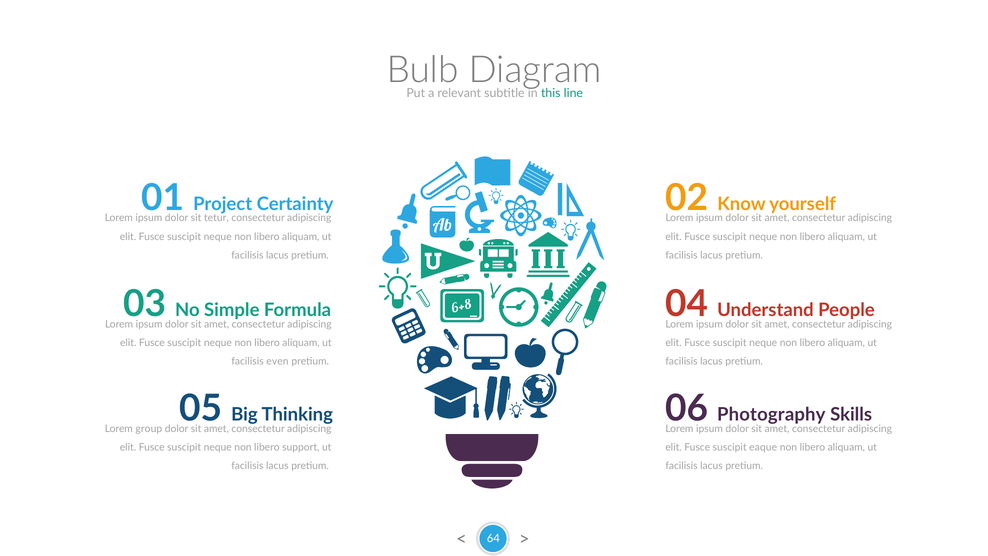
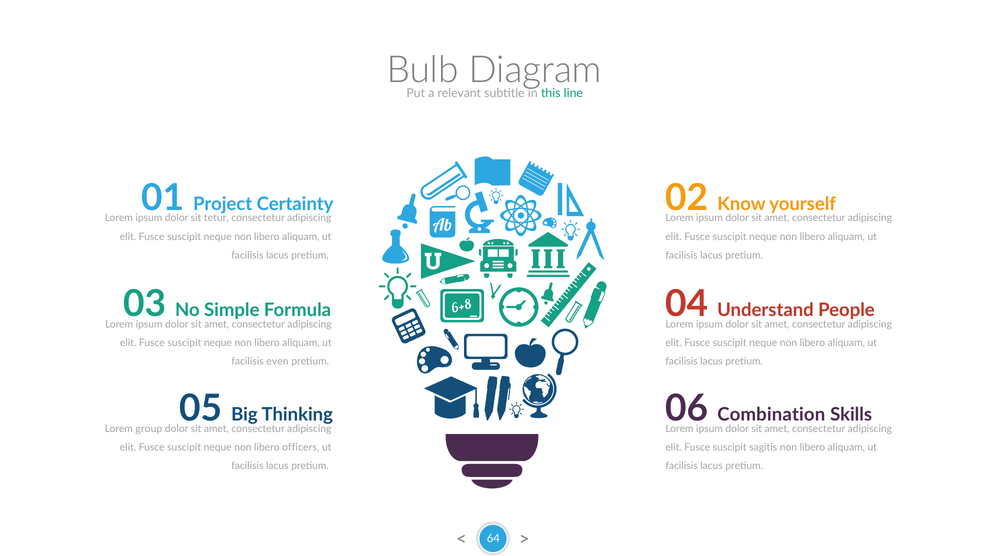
Photography: Photography -> Combination
support: support -> officers
eaque: eaque -> sagitis
